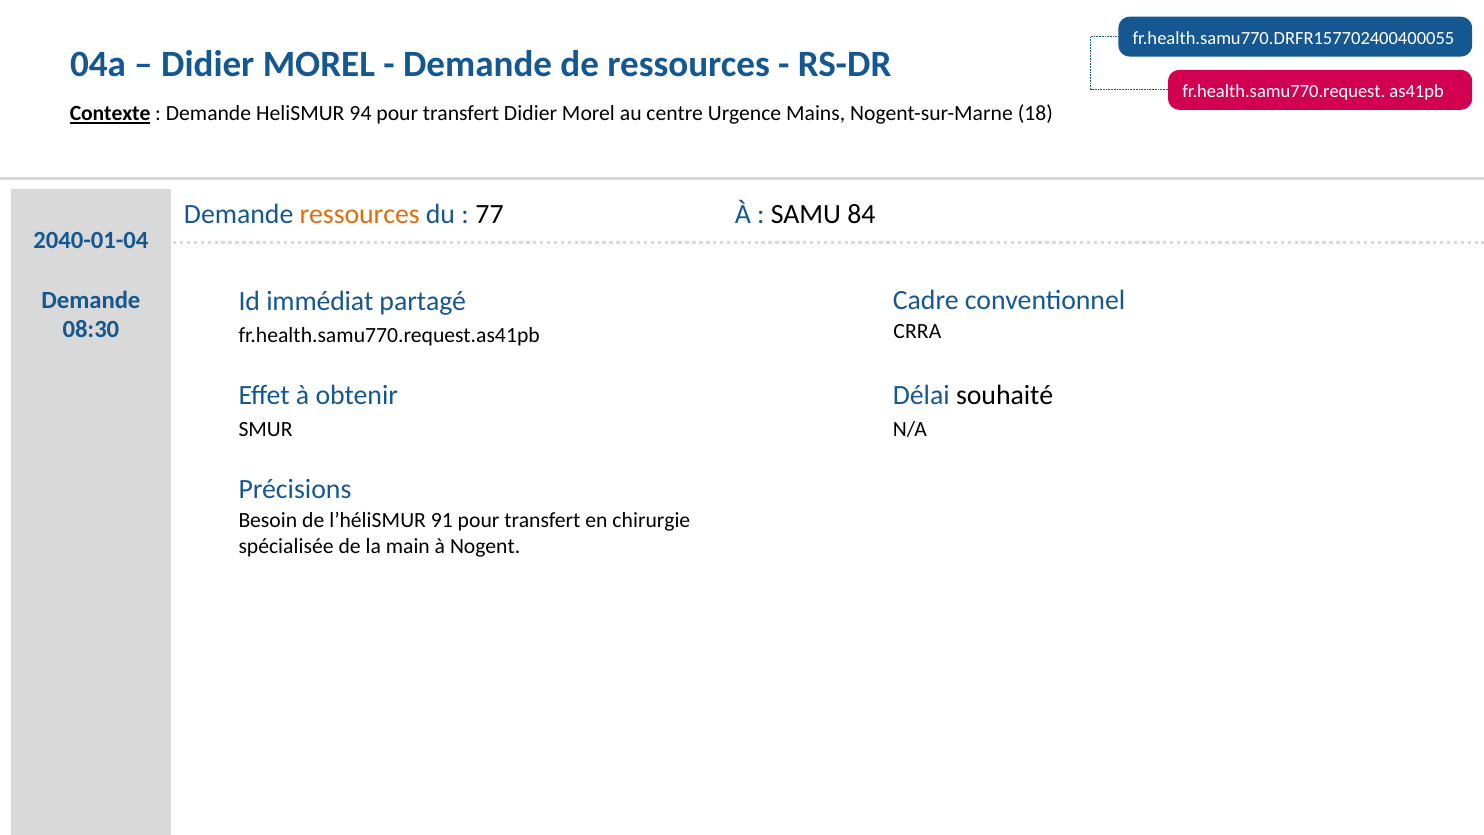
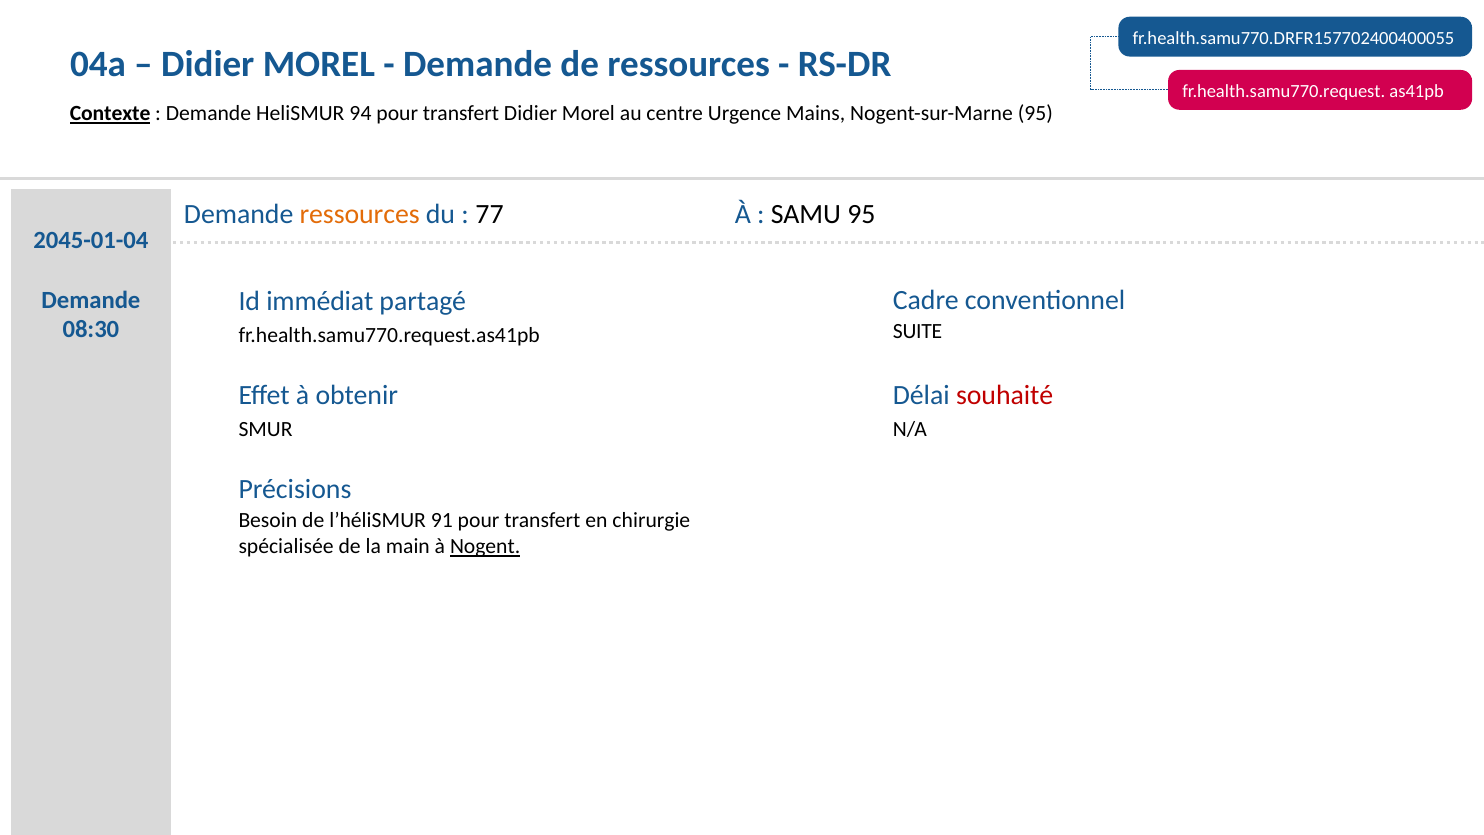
Nogent-sur-Marne 18: 18 -> 95
SAMU 84: 84 -> 95
2040-01-04: 2040-01-04 -> 2045-01-04
CRRA: CRRA -> SUITE
souhaité colour: black -> red
Nogent underline: none -> present
